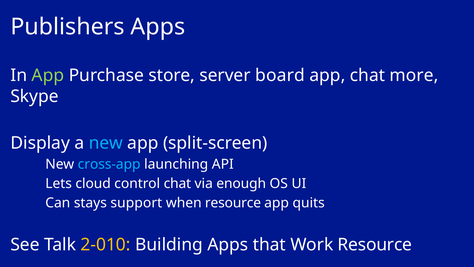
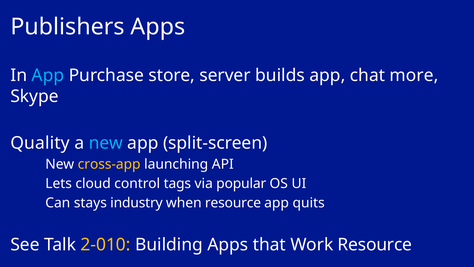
App at (48, 75) colour: light green -> light blue
board: board -> builds
Display: Display -> Quality
cross-app colour: light blue -> yellow
control chat: chat -> tags
enough: enough -> popular
support: support -> industry
